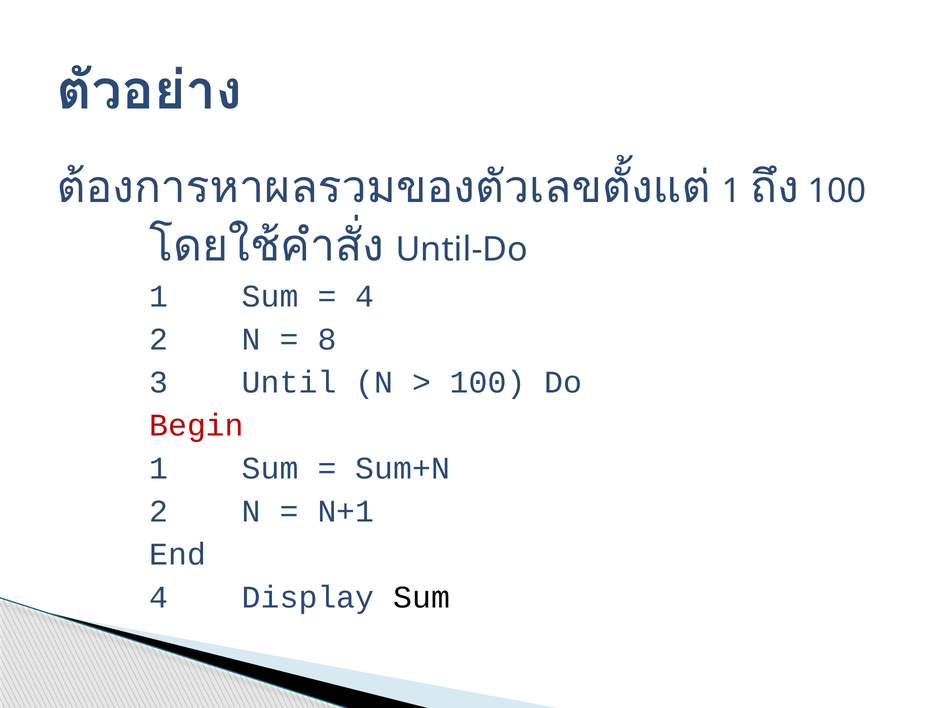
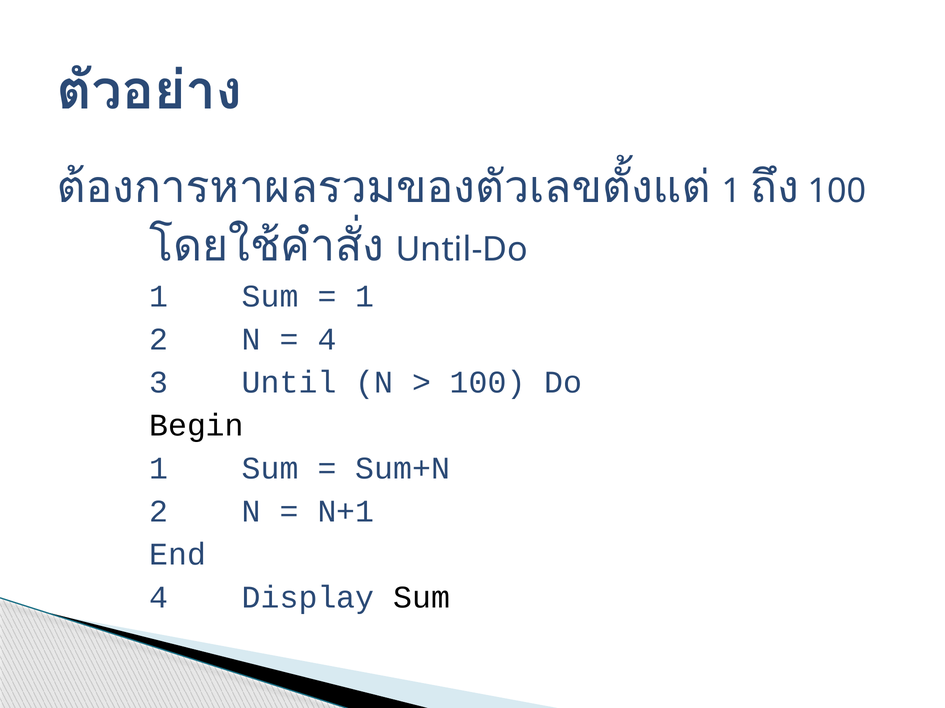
4 at (365, 296): 4 -> 1
8 at (327, 339): 8 -> 4
Begin colour: red -> black
